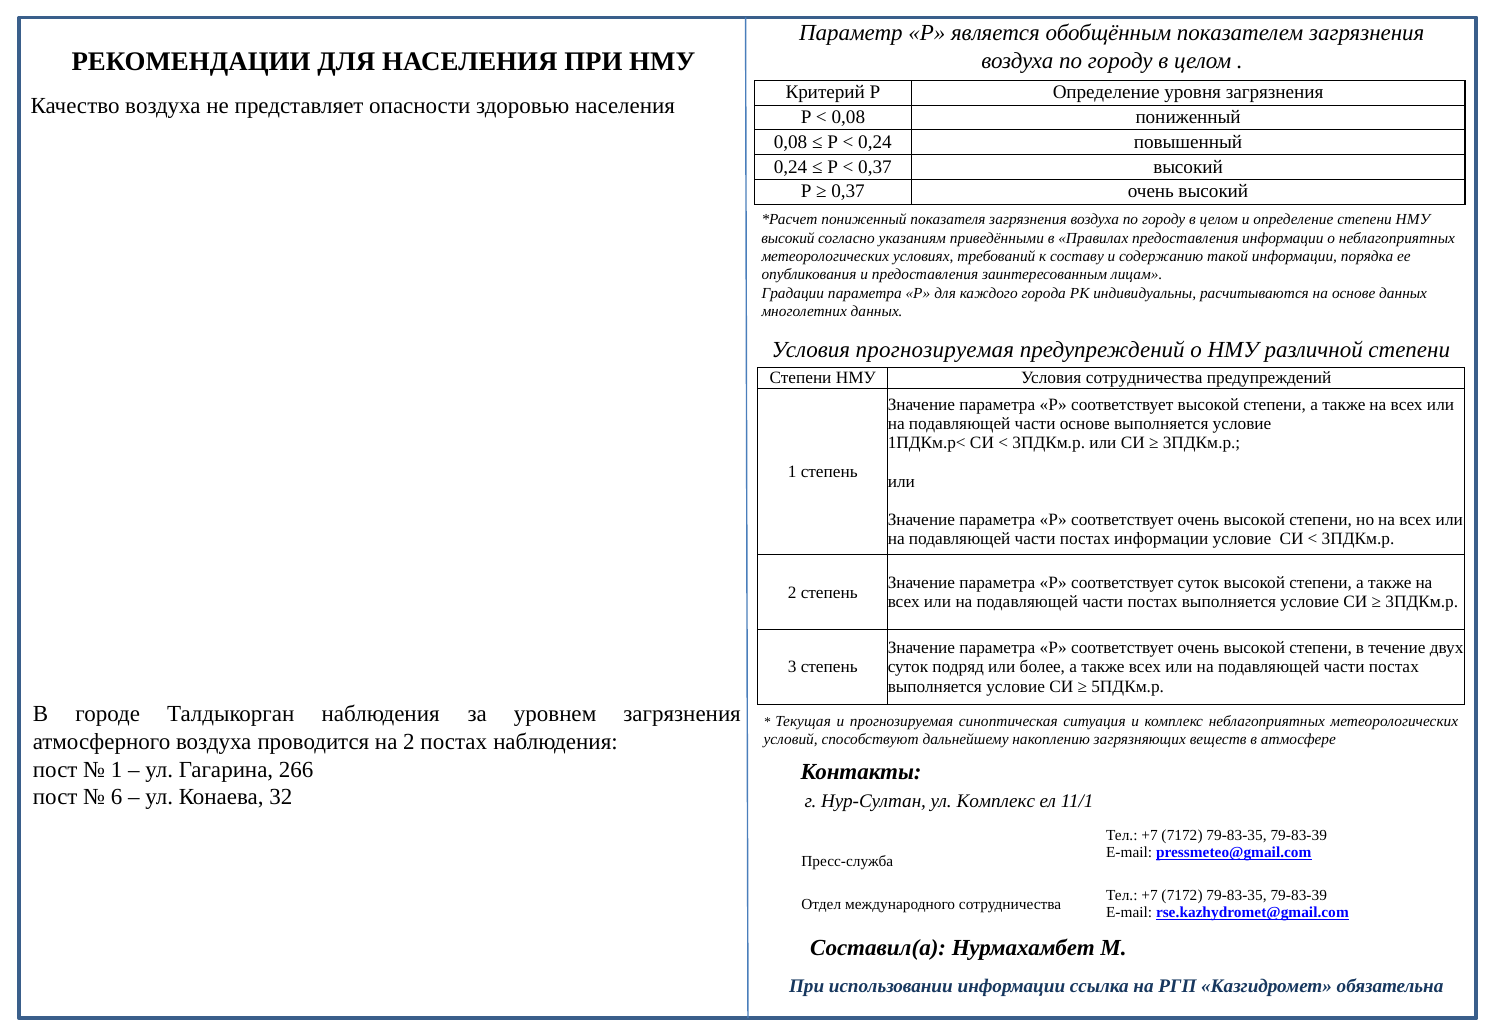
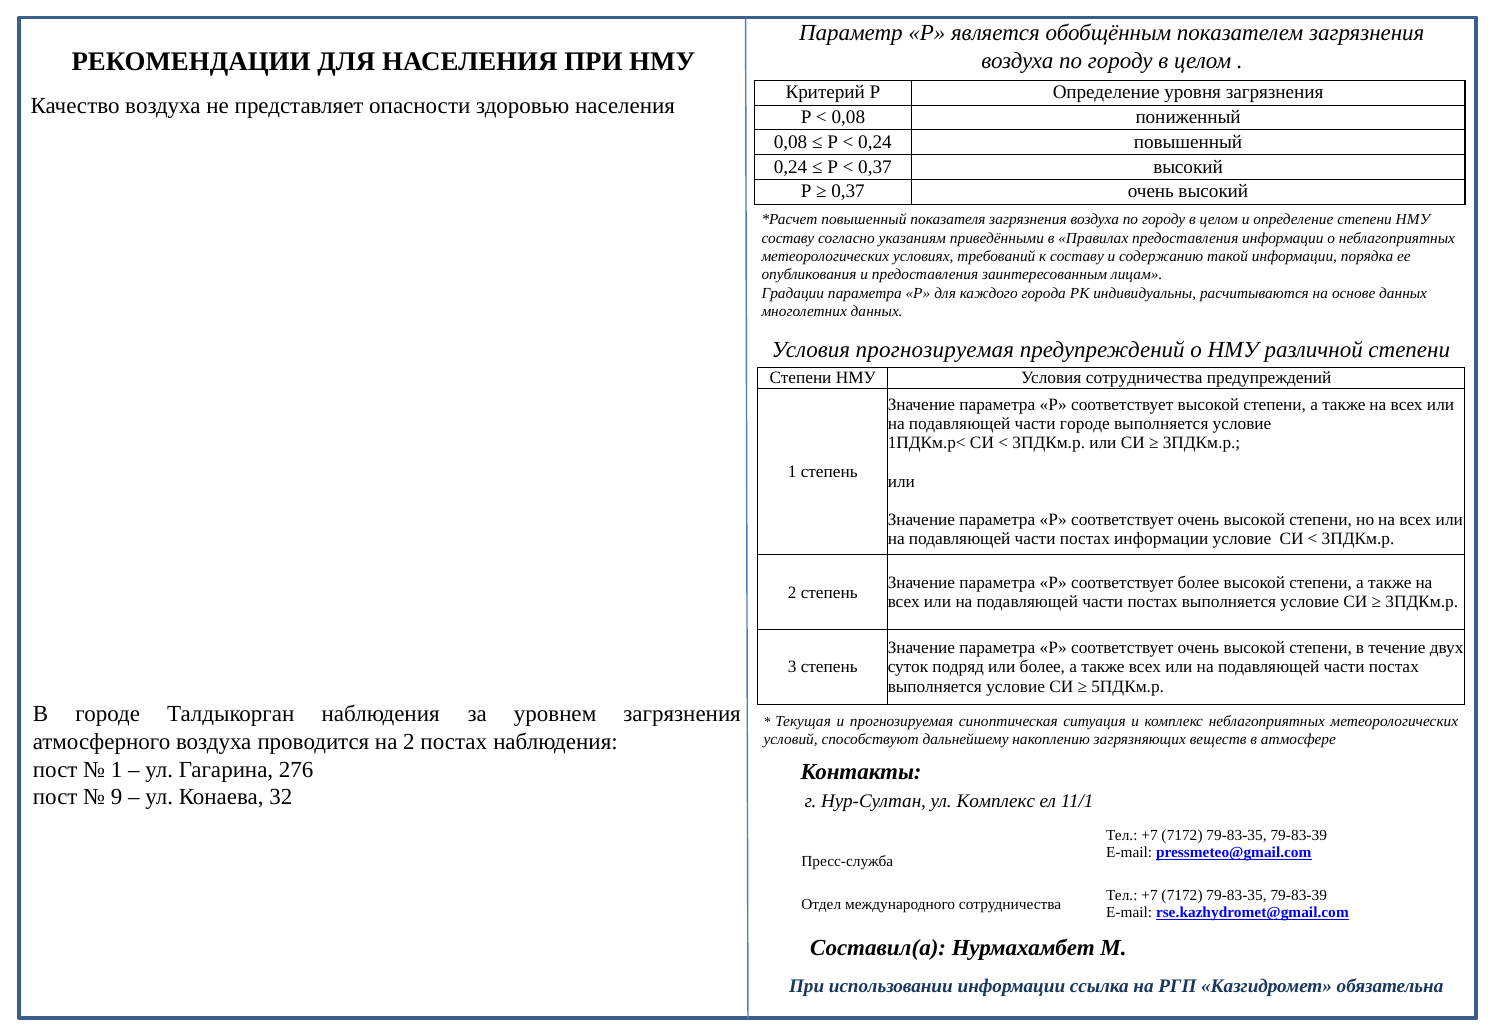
пониженный at (864, 220): пониженный -> повышенный
высокий at (788, 238): высокий -> составу
части основе: основе -> городе
соответствует суток: суток -> более
266: 266 -> 276
6: 6 -> 9
